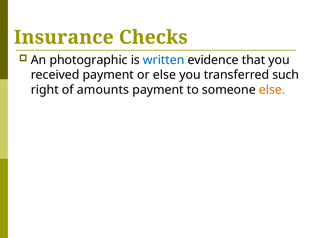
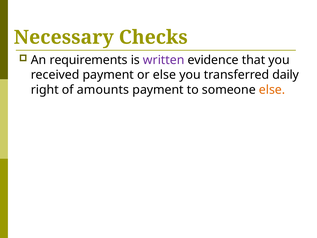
Insurance: Insurance -> Necessary
photographic: photographic -> requirements
written colour: blue -> purple
such: such -> daily
